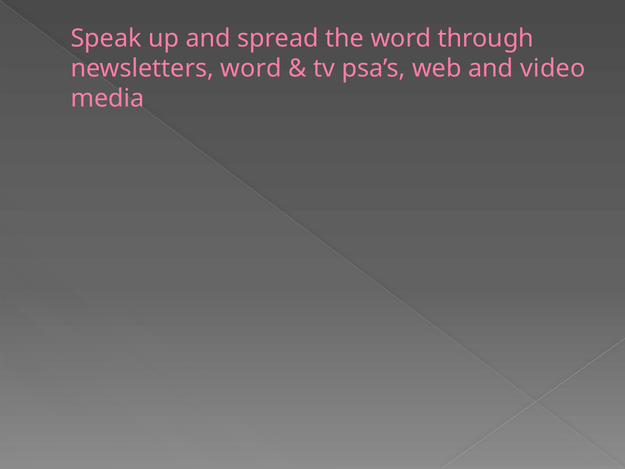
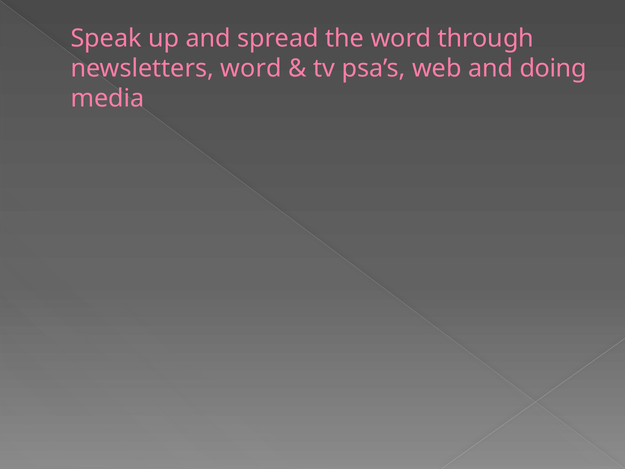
video: video -> doing
